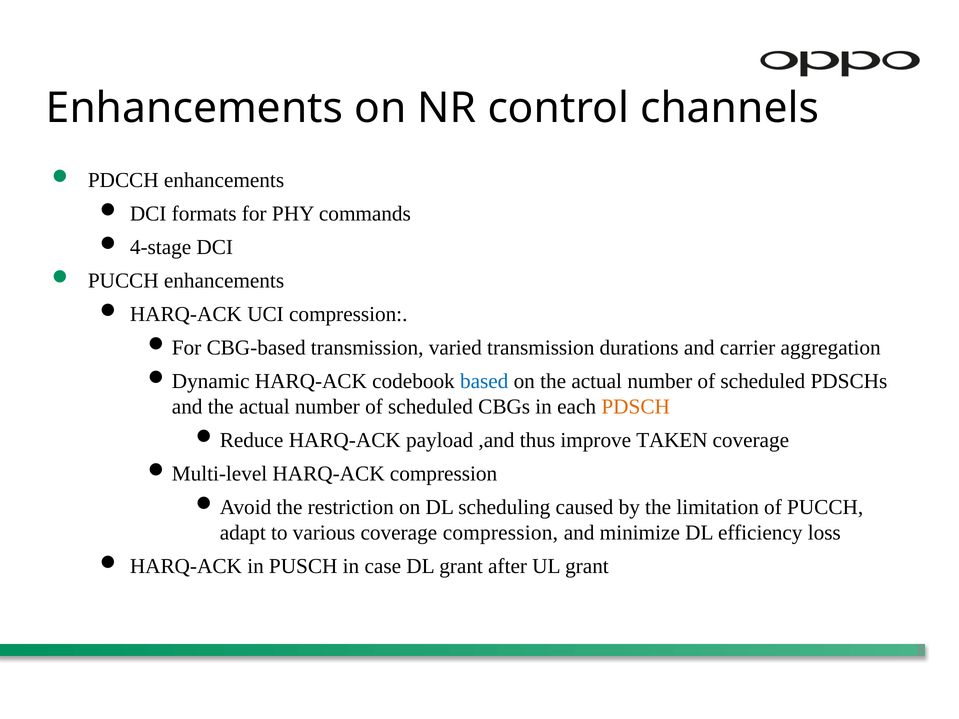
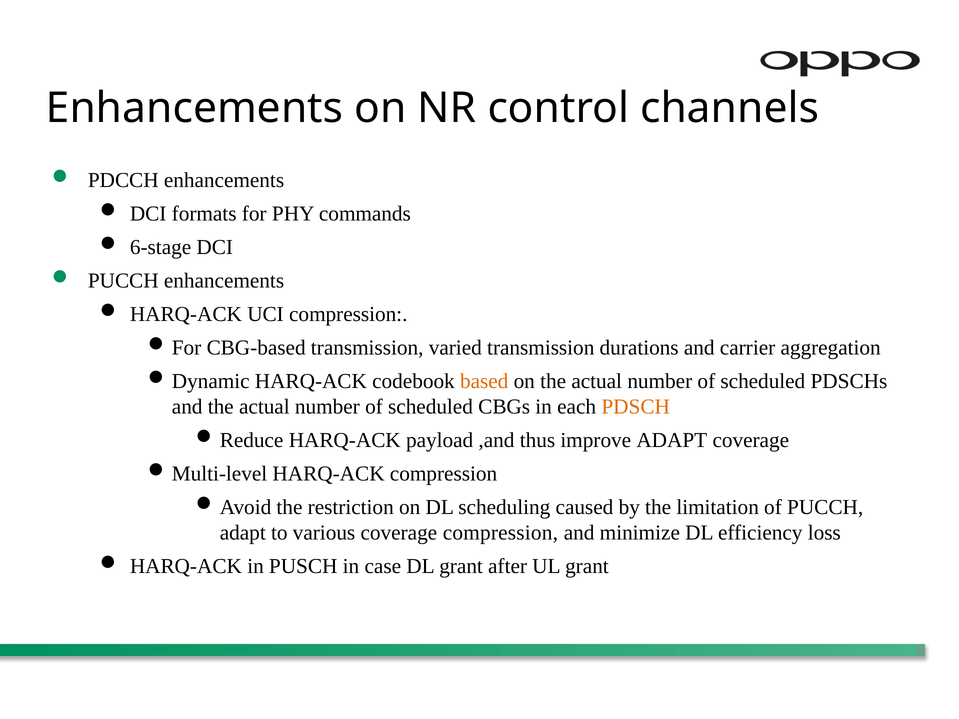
4-stage: 4-stage -> 6-stage
based colour: blue -> orange
improve TAKEN: TAKEN -> ADAPT
